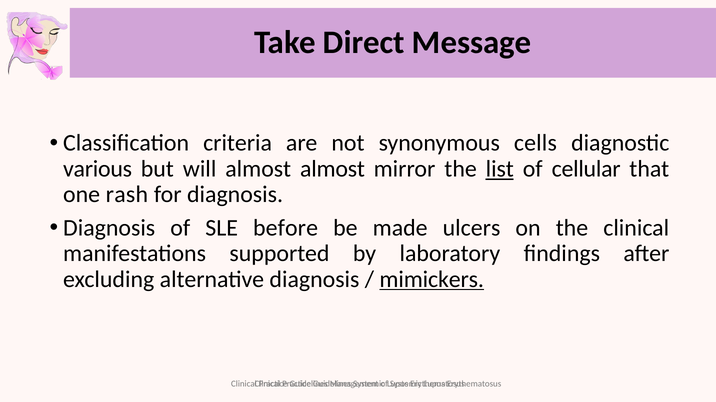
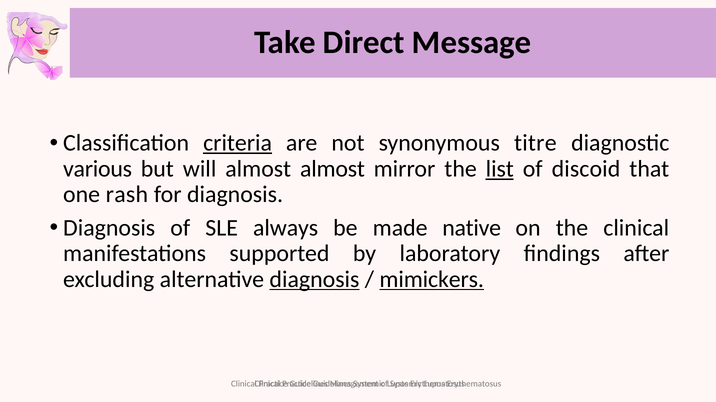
criteria underline: none -> present
cells: cells -> titre
cellular: cellular -> discoid
before: before -> always
ulcers: ulcers -> native
diagnosis at (314, 280) underline: none -> present
